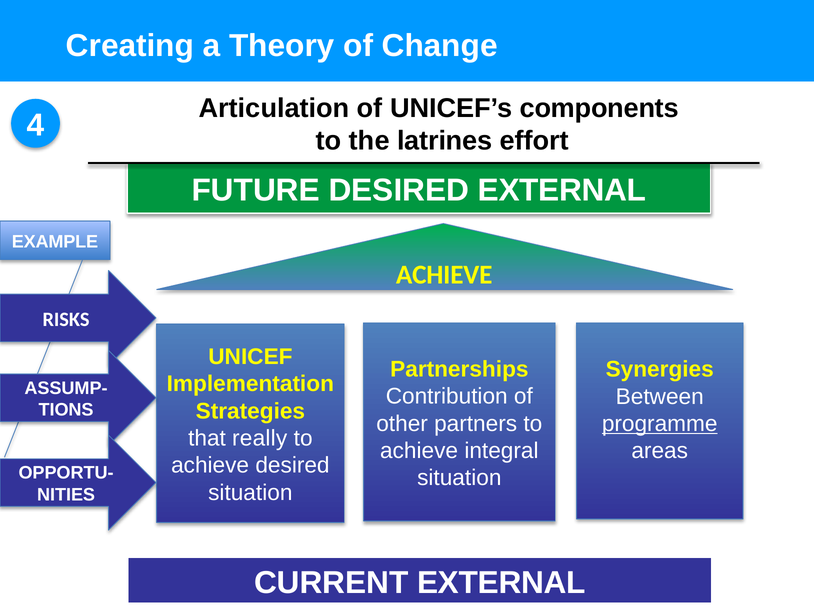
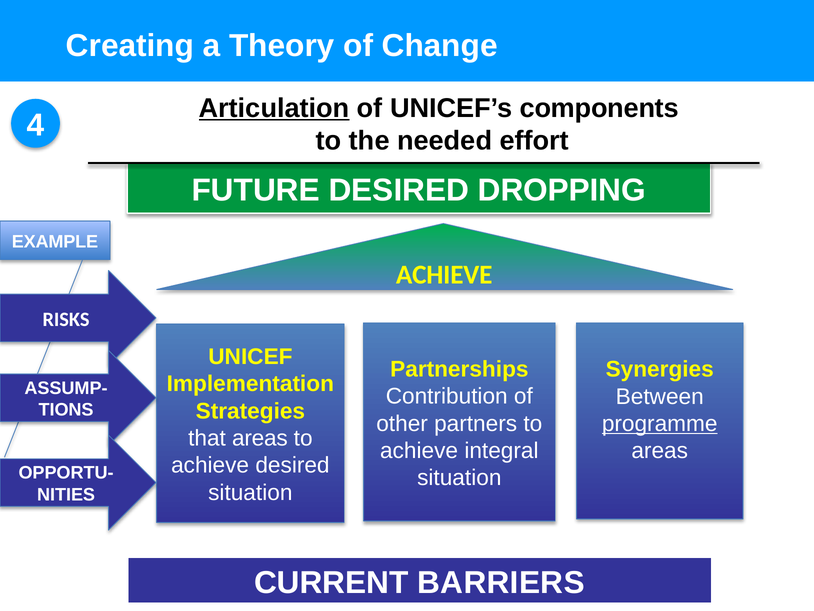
Articulation underline: none -> present
latrines: latrines -> needed
DESIRED EXTERNAL: EXTERNAL -> DROPPING
that really: really -> areas
CURRENT EXTERNAL: EXTERNAL -> BARRIERS
